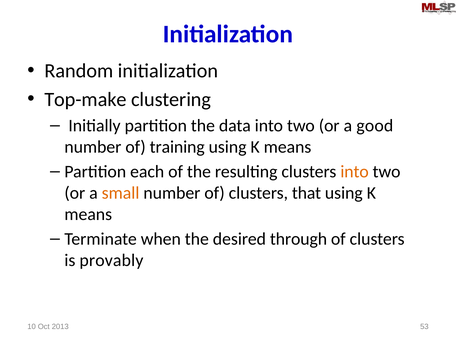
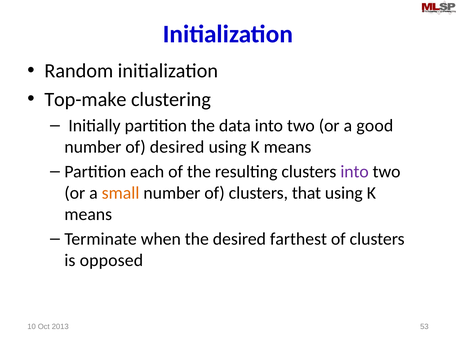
of training: training -> desired
into at (355, 172) colour: orange -> purple
through: through -> farthest
provably: provably -> opposed
